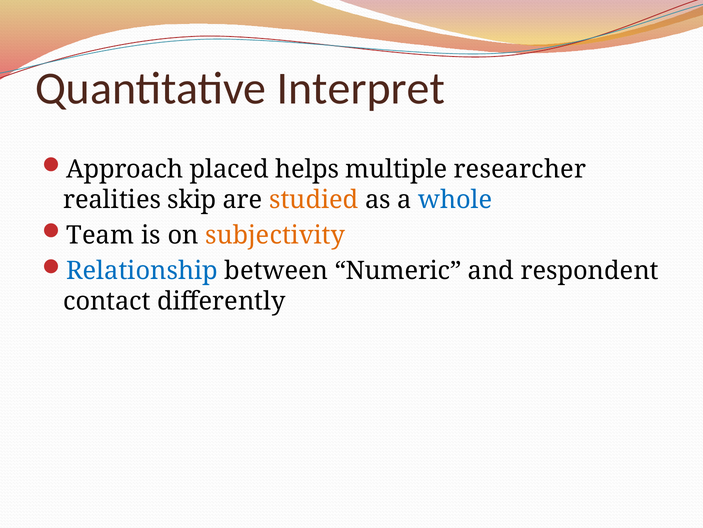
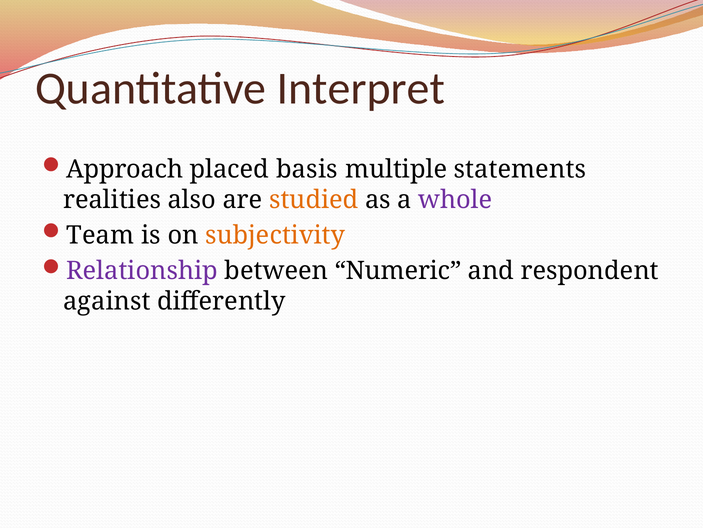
helps: helps -> basis
researcher: researcher -> statements
skip: skip -> also
whole colour: blue -> purple
Relationship colour: blue -> purple
contact: contact -> against
